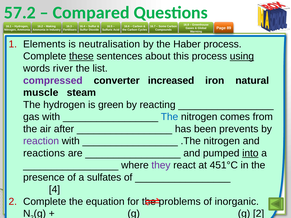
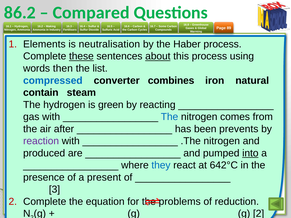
57.2: 57.2 -> 86.2
about underline: none -> present
using underline: present -> none
river: river -> then
compressed colour: purple -> blue
increased: increased -> combines
muscle: muscle -> contain
reactions: reactions -> produced
they colour: purple -> blue
451°C: 451°C -> 642°C
sulfates: sulfates -> present
4: 4 -> 3
inorganic: inorganic -> reduction
